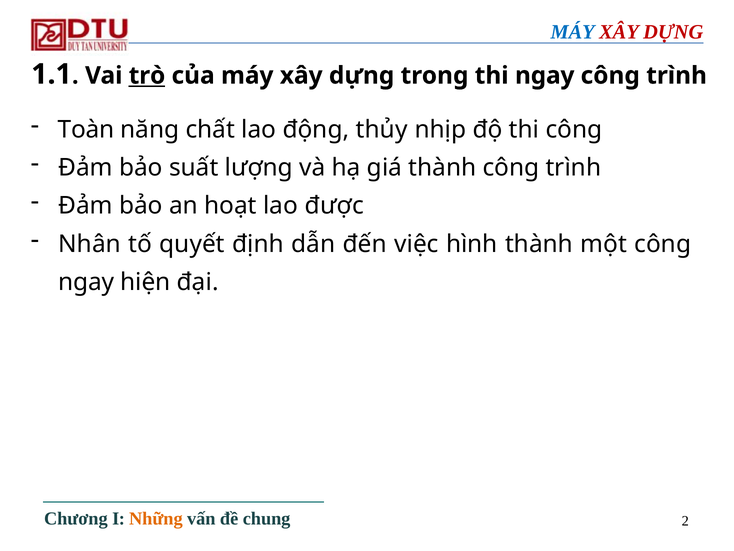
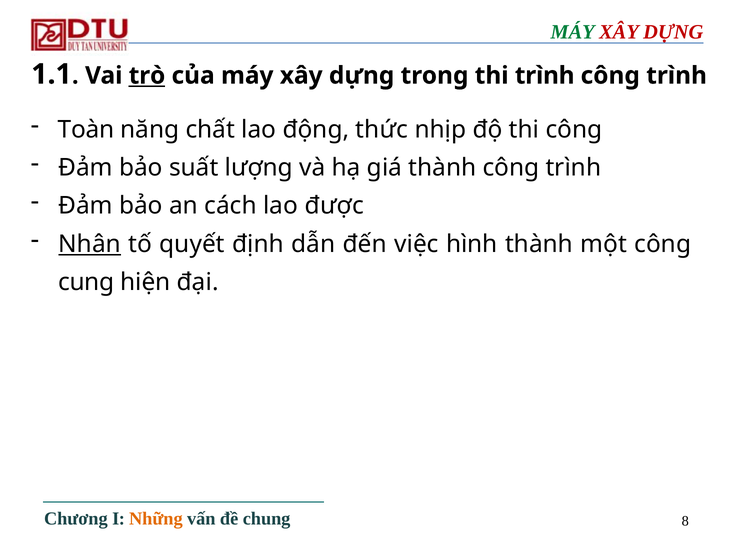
MÁY at (573, 32) colour: blue -> green
thi ngay: ngay -> trình
thủy: thủy -> thức
hoạt: hoạt -> cách
Nhân underline: none -> present
ngay at (86, 282): ngay -> cung
2: 2 -> 8
